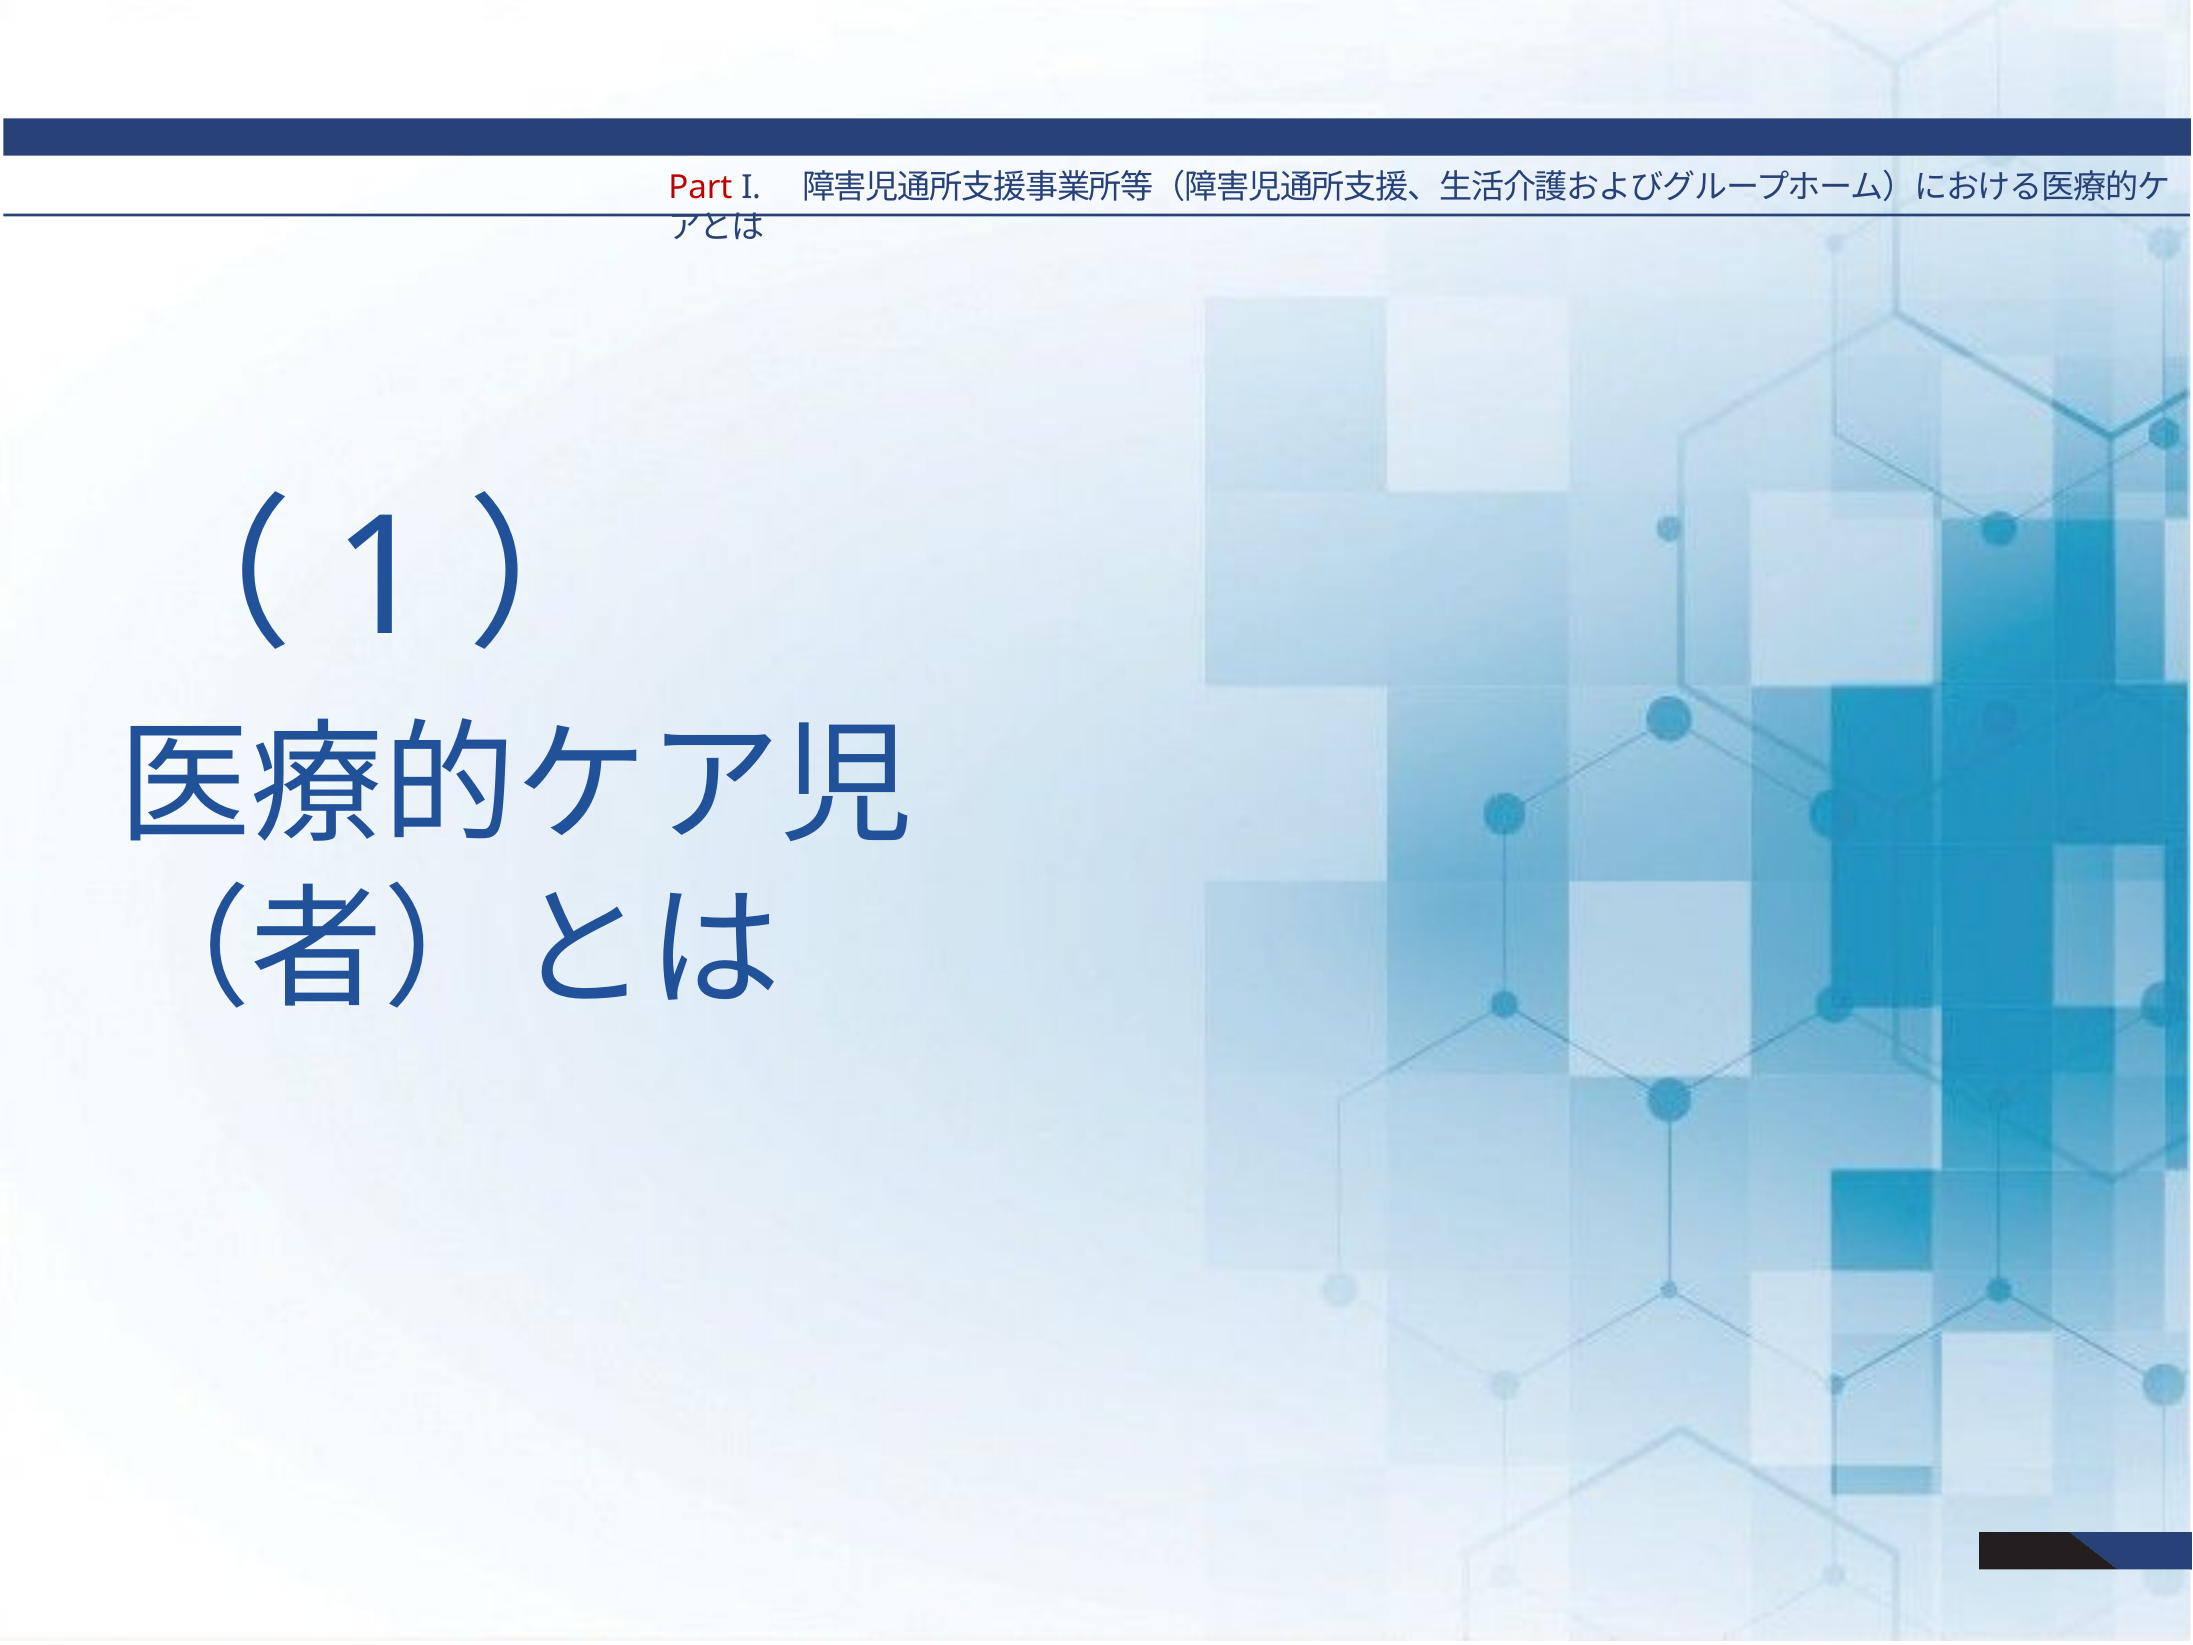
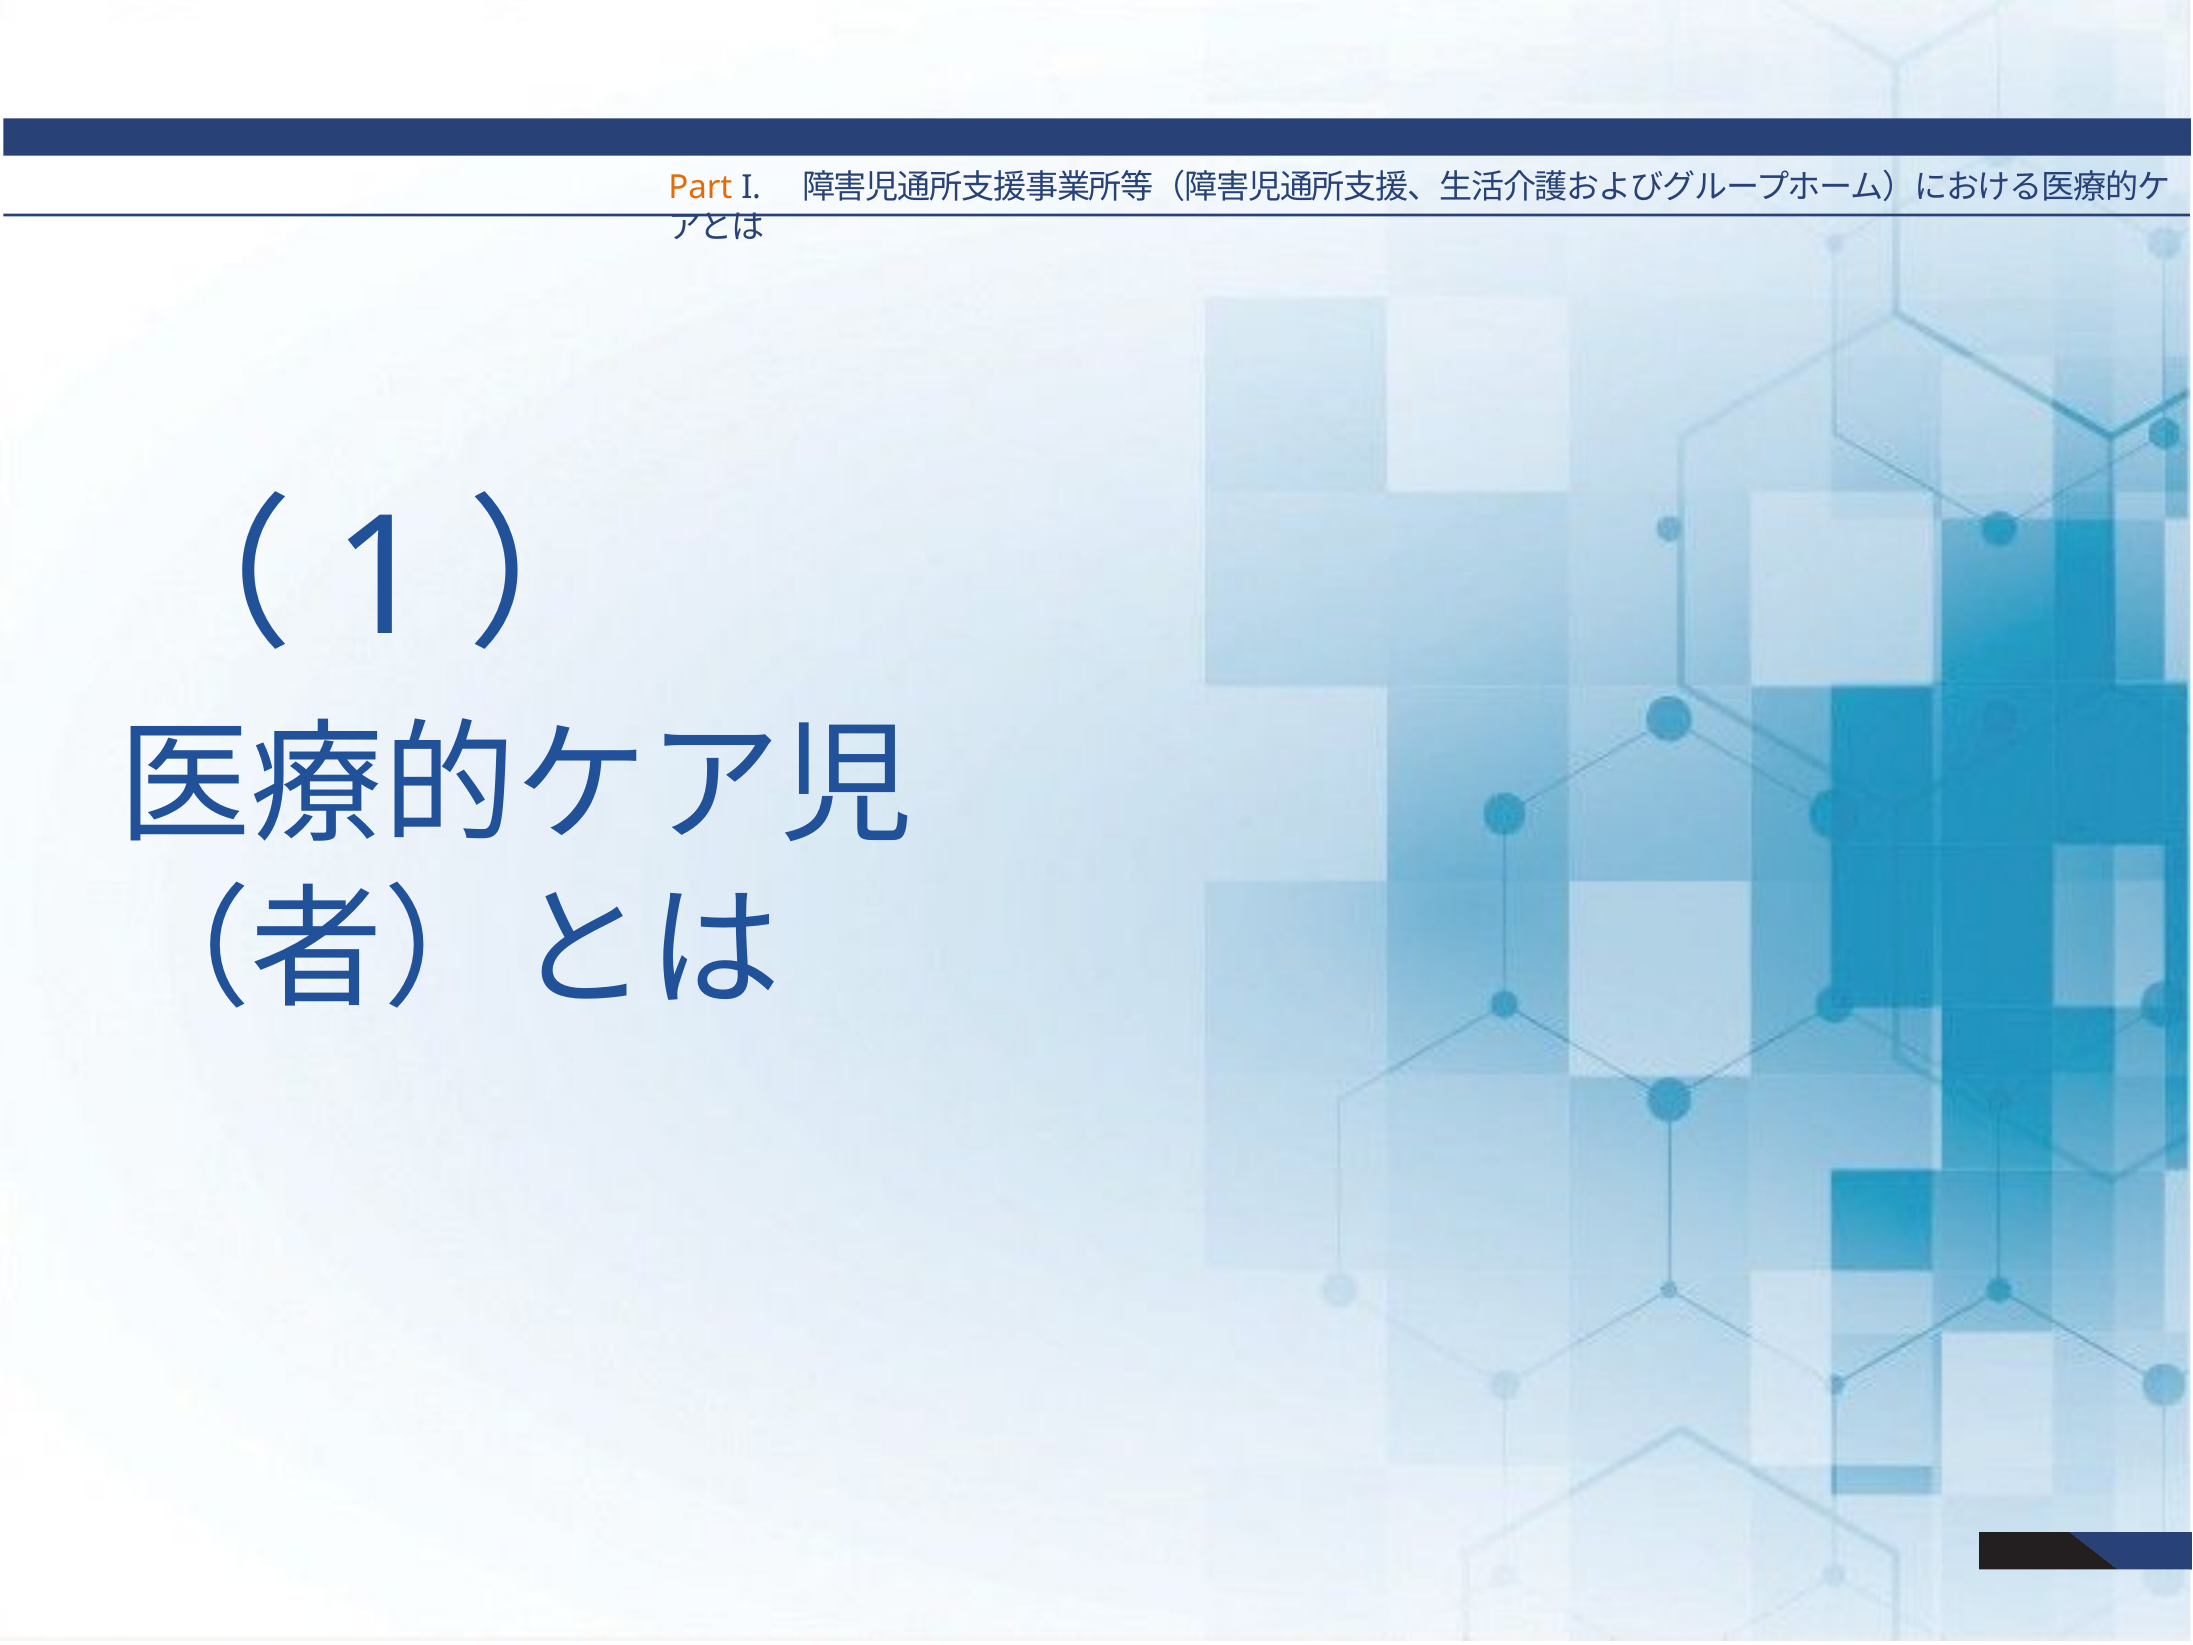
Part colour: red -> orange
